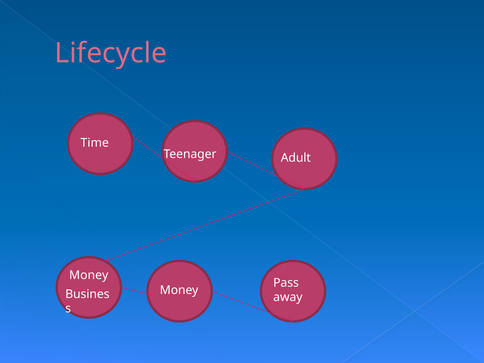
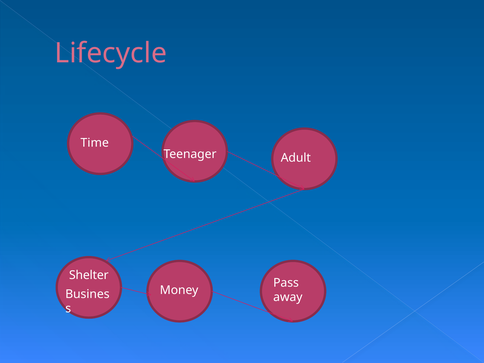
Money at (89, 275): Money -> Shelter
